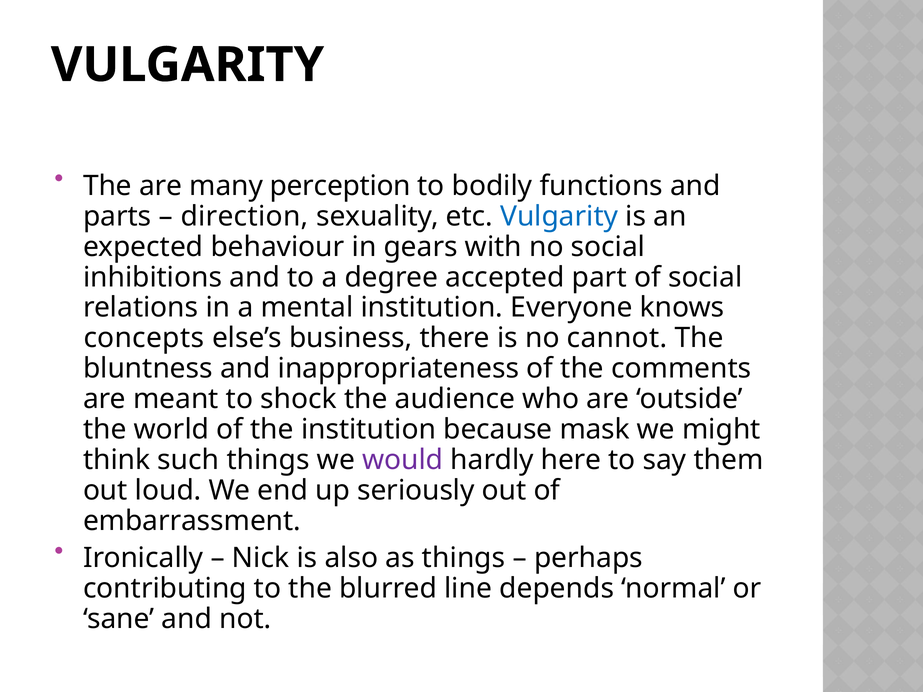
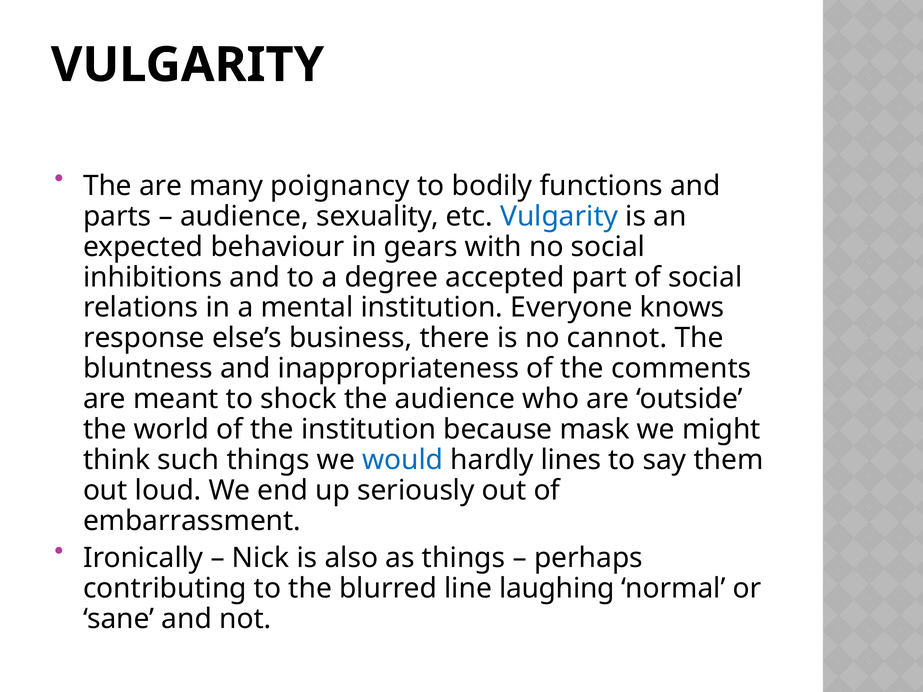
perception: perception -> poignancy
direction at (244, 216): direction -> audience
concepts: concepts -> response
would colour: purple -> blue
here: here -> lines
depends: depends -> laughing
